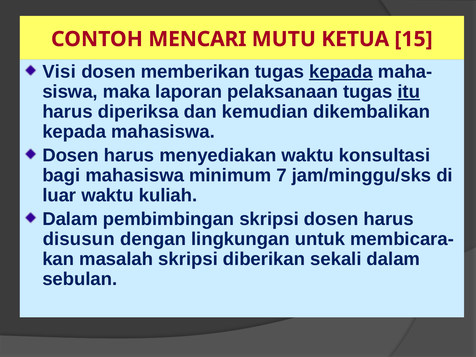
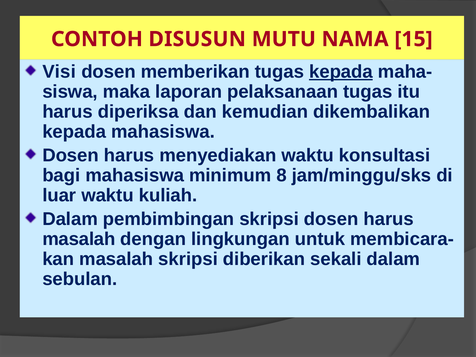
MENCARI: MENCARI -> DISUSUN
KETUA: KETUA -> NAMA
itu underline: present -> none
7: 7 -> 8
disusun at (79, 239): disusun -> masalah
